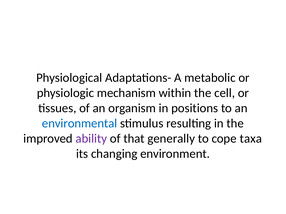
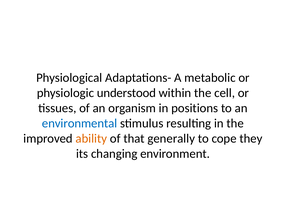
mechanism: mechanism -> understood
ability colour: purple -> orange
taxa: taxa -> they
